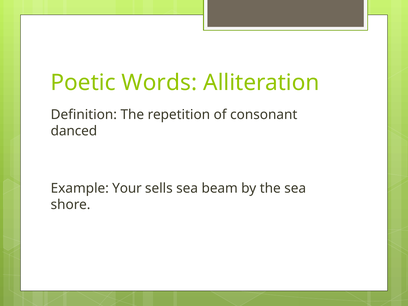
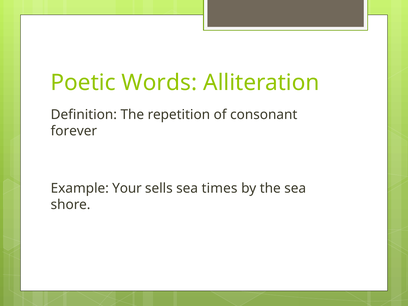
danced: danced -> forever
beam: beam -> times
